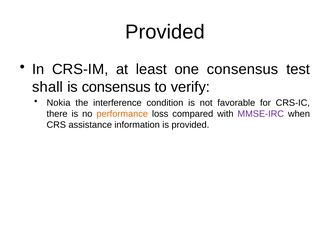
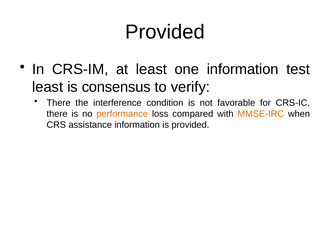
one consensus: consensus -> information
shall at (48, 87): shall -> least
Nokia at (59, 103): Nokia -> There
MMSE-IRC colour: purple -> orange
